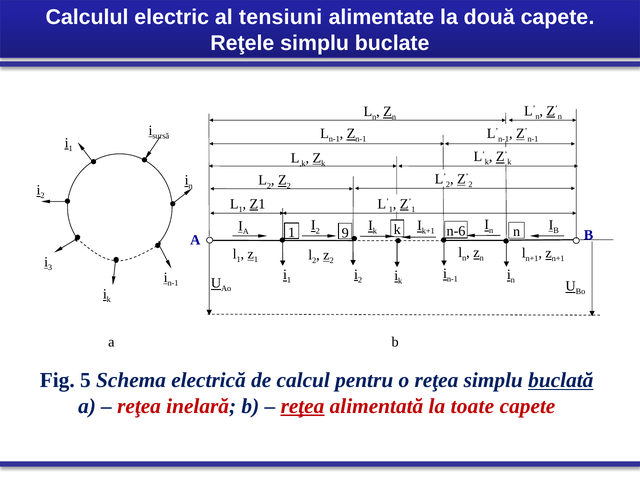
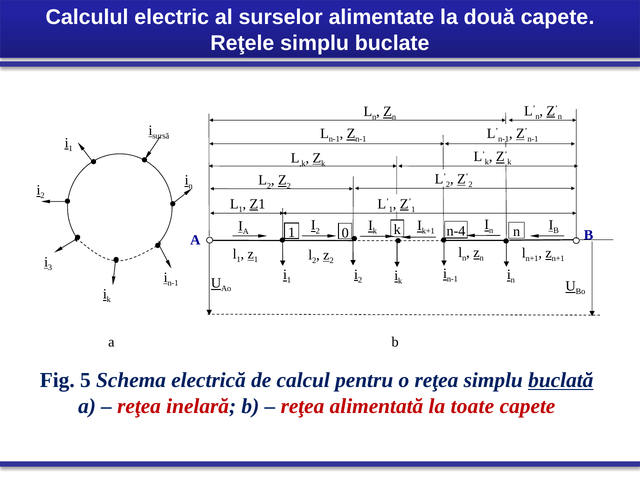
tensiuni: tensiuni -> surselor
9: 9 -> 0
n-6: n-6 -> n-4
reţea at (302, 406) underline: present -> none
